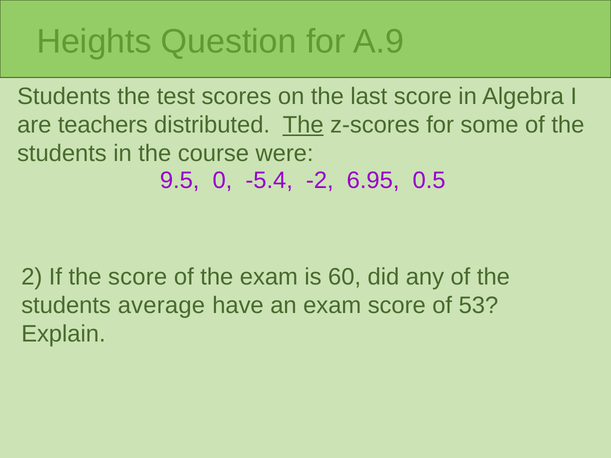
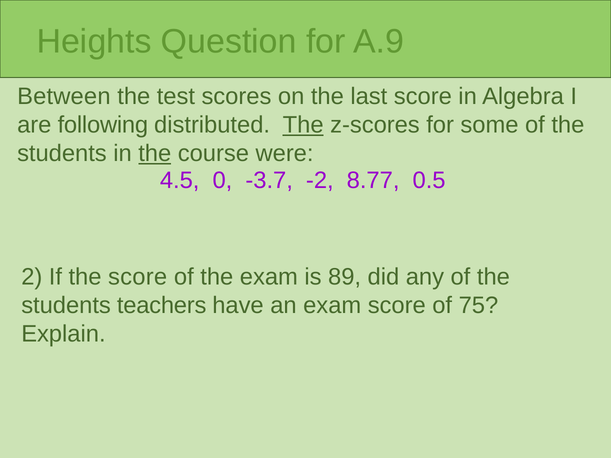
Students at (64, 96): Students -> Between
teachers: teachers -> following
the at (155, 154) underline: none -> present
9.5: 9.5 -> 4.5
-5.4: -5.4 -> -3.7
6.95: 6.95 -> 8.77
60: 60 -> 89
average: average -> teachers
53: 53 -> 75
